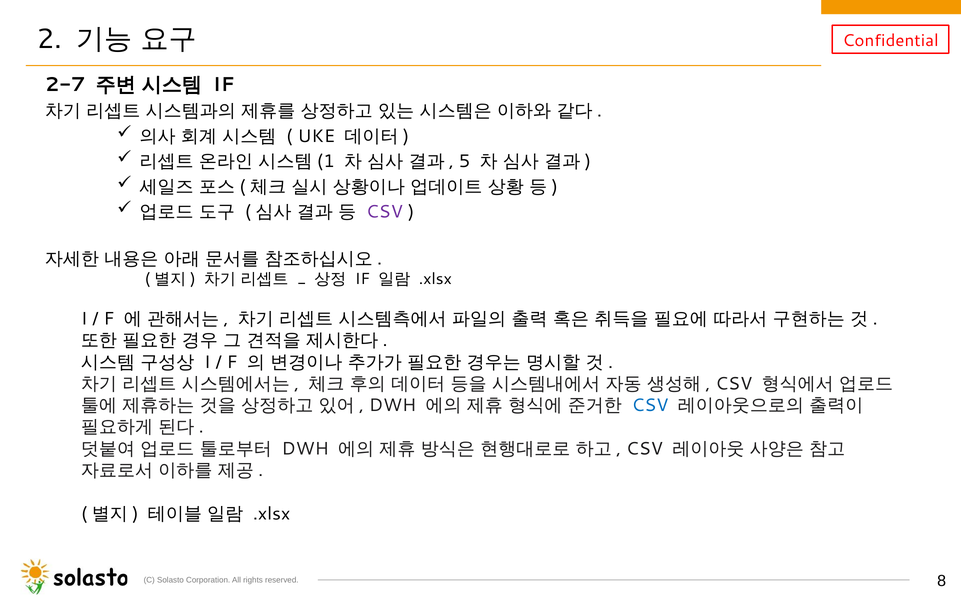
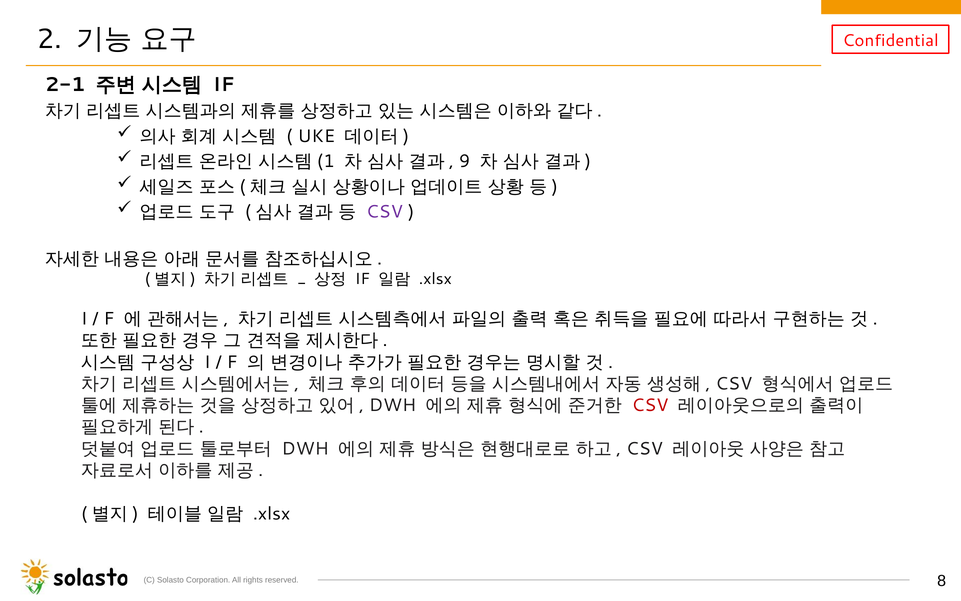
2-7: 2-7 -> 2-1
5: 5 -> 9
CSV at (650, 405) colour: blue -> red
